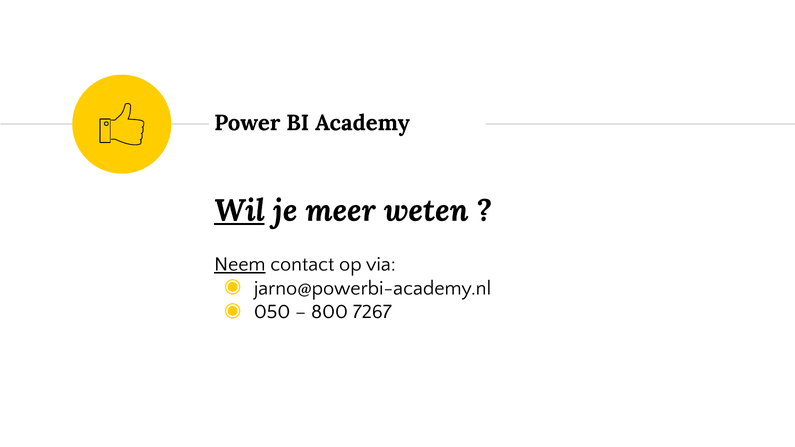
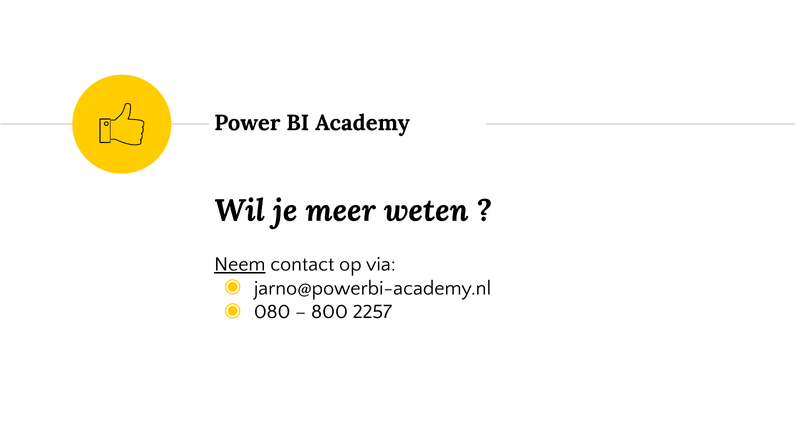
Wil underline: present -> none
050: 050 -> 080
7267: 7267 -> 2257
